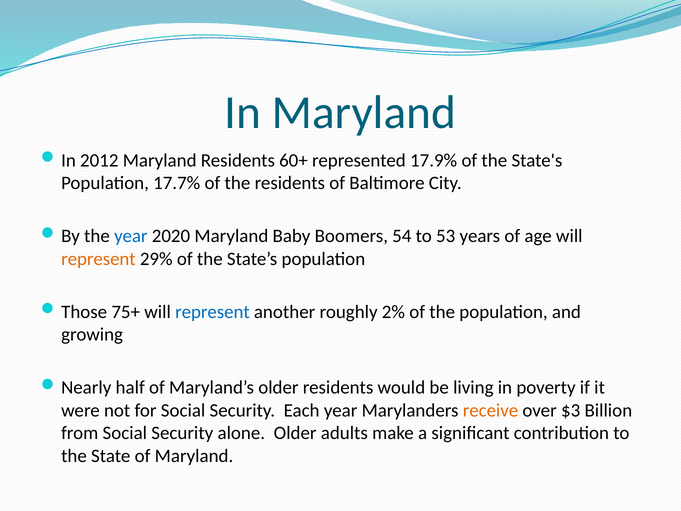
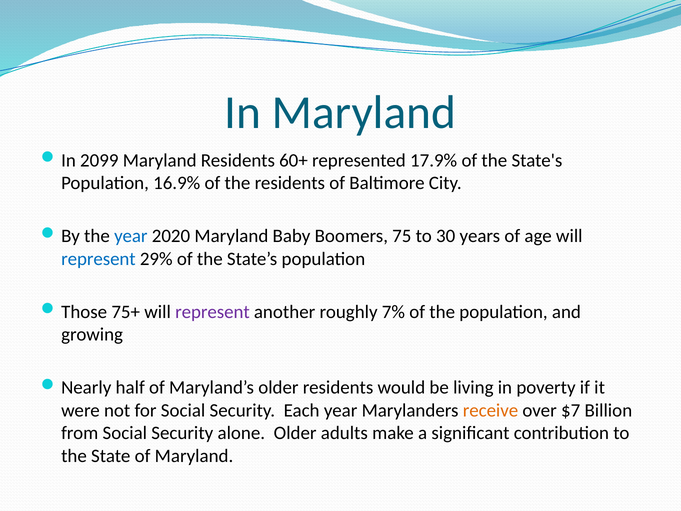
2012: 2012 -> 2099
17.7%: 17.7% -> 16.9%
54: 54 -> 75
53: 53 -> 30
represent at (98, 259) colour: orange -> blue
represent at (212, 312) colour: blue -> purple
2%: 2% -> 7%
$3: $3 -> $7
